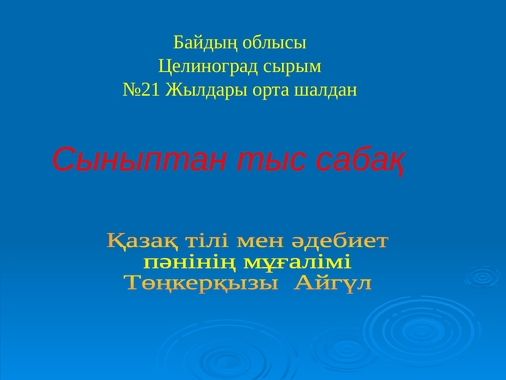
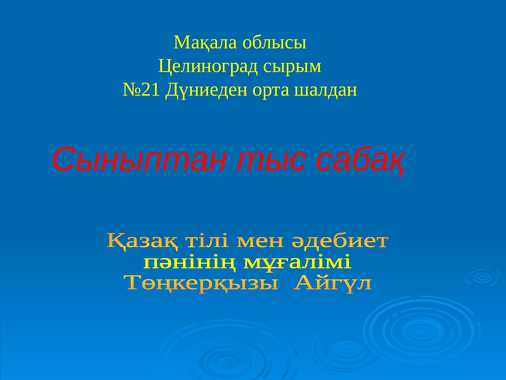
Байдың: Байдың -> Мақала
Жылдары: Жылдары -> Дүниеден
